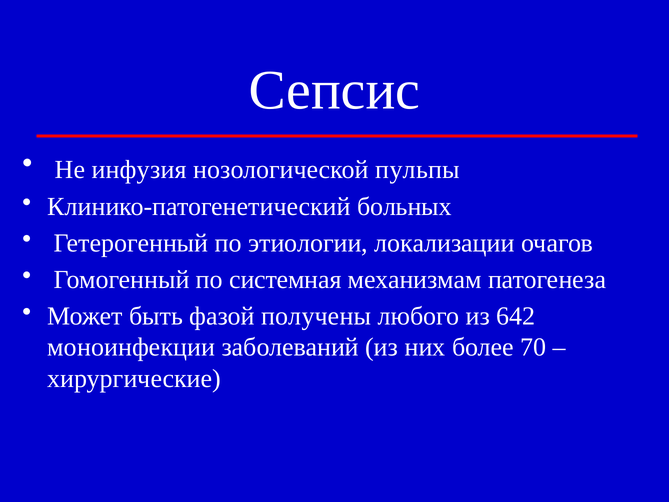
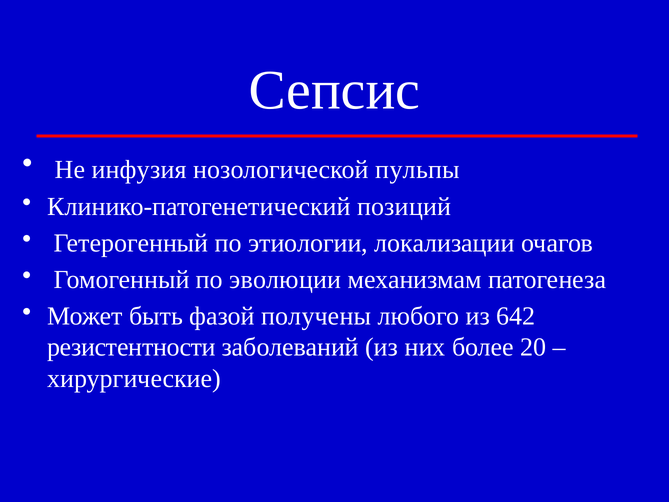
больных: больных -> позиций
системная: системная -> эволюции
моноинфекции: моноинфекции -> резистентности
70: 70 -> 20
